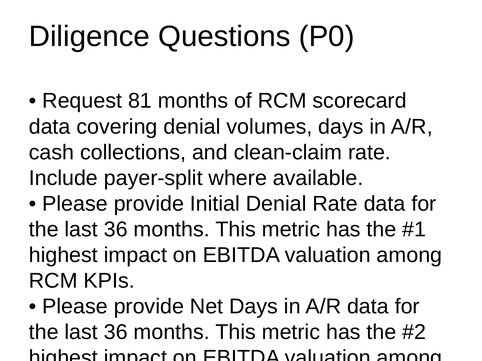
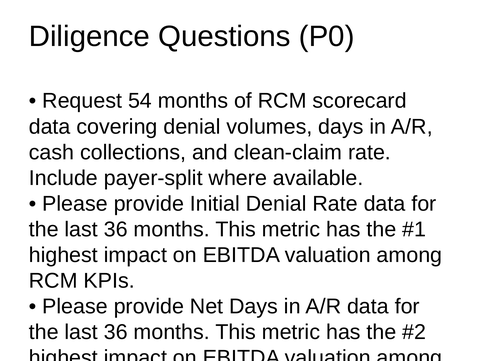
81: 81 -> 54
